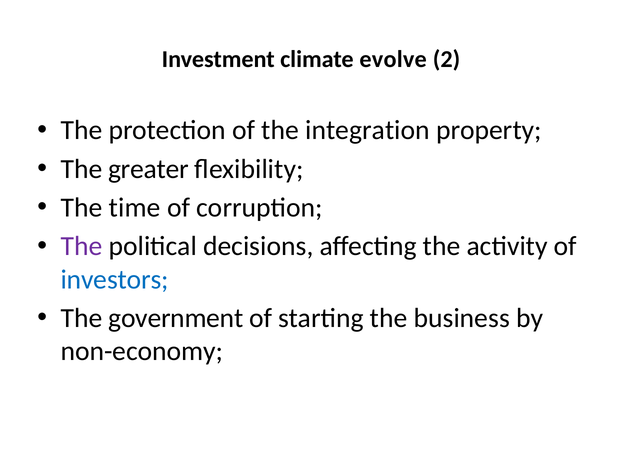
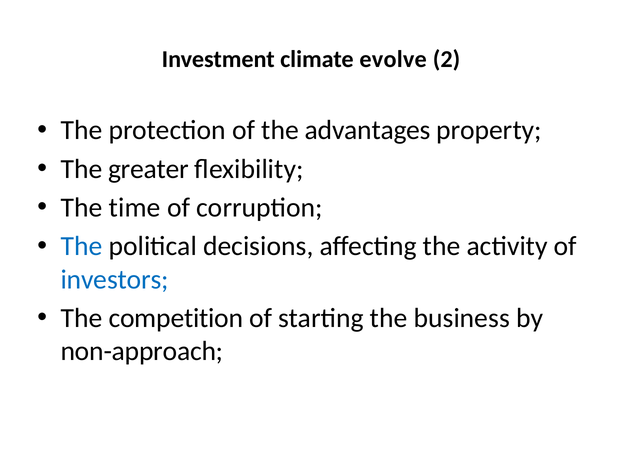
integration: integration -> advantages
The at (82, 247) colour: purple -> blue
government: government -> competition
non-economy: non-economy -> non-approach
